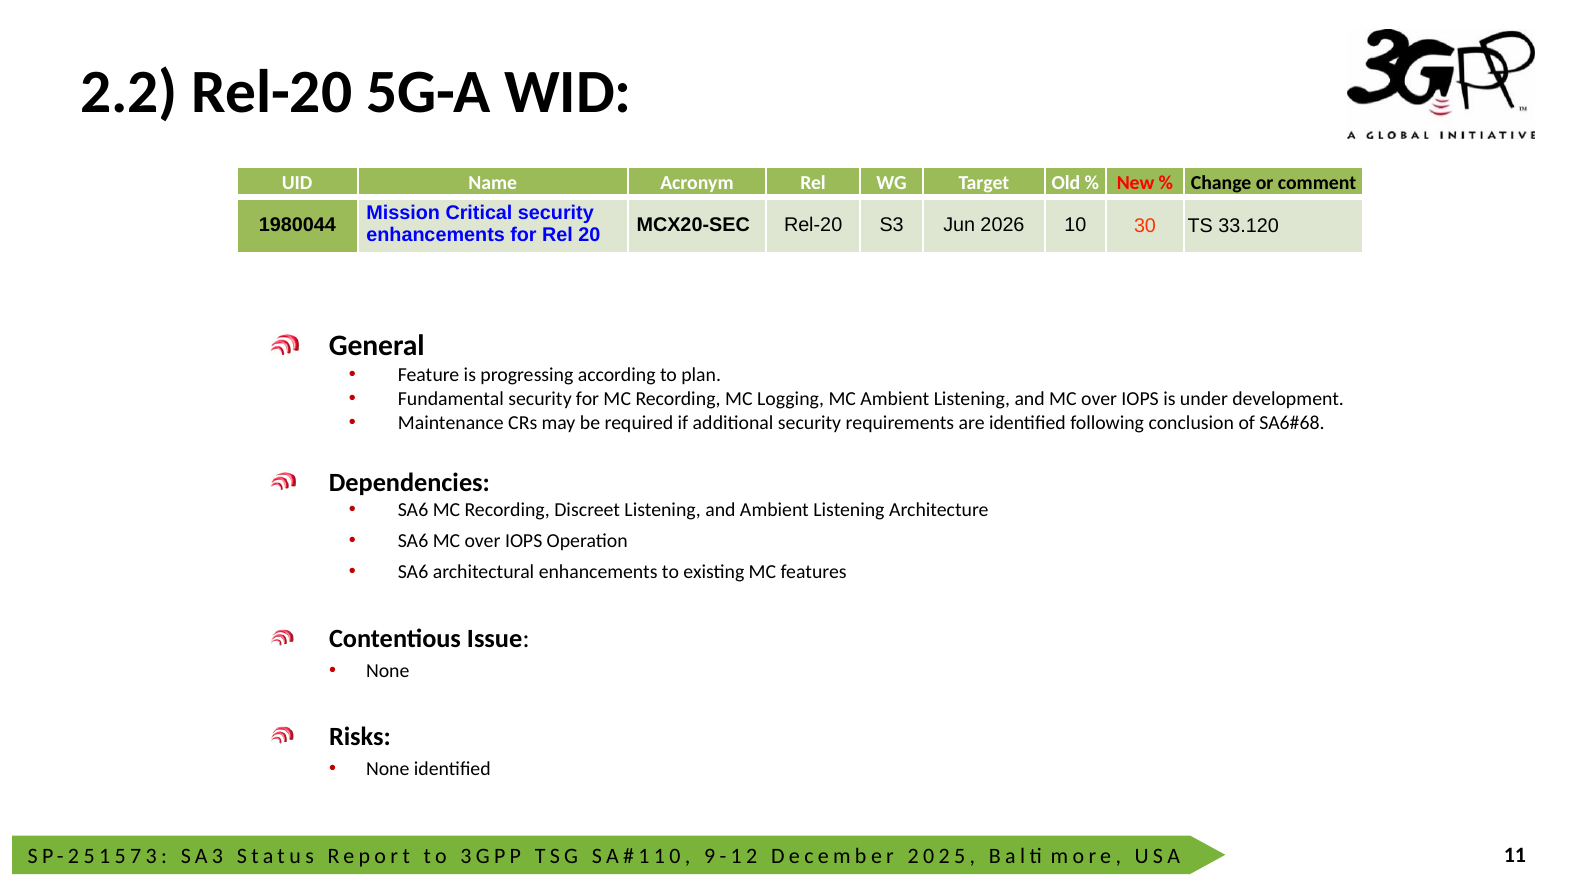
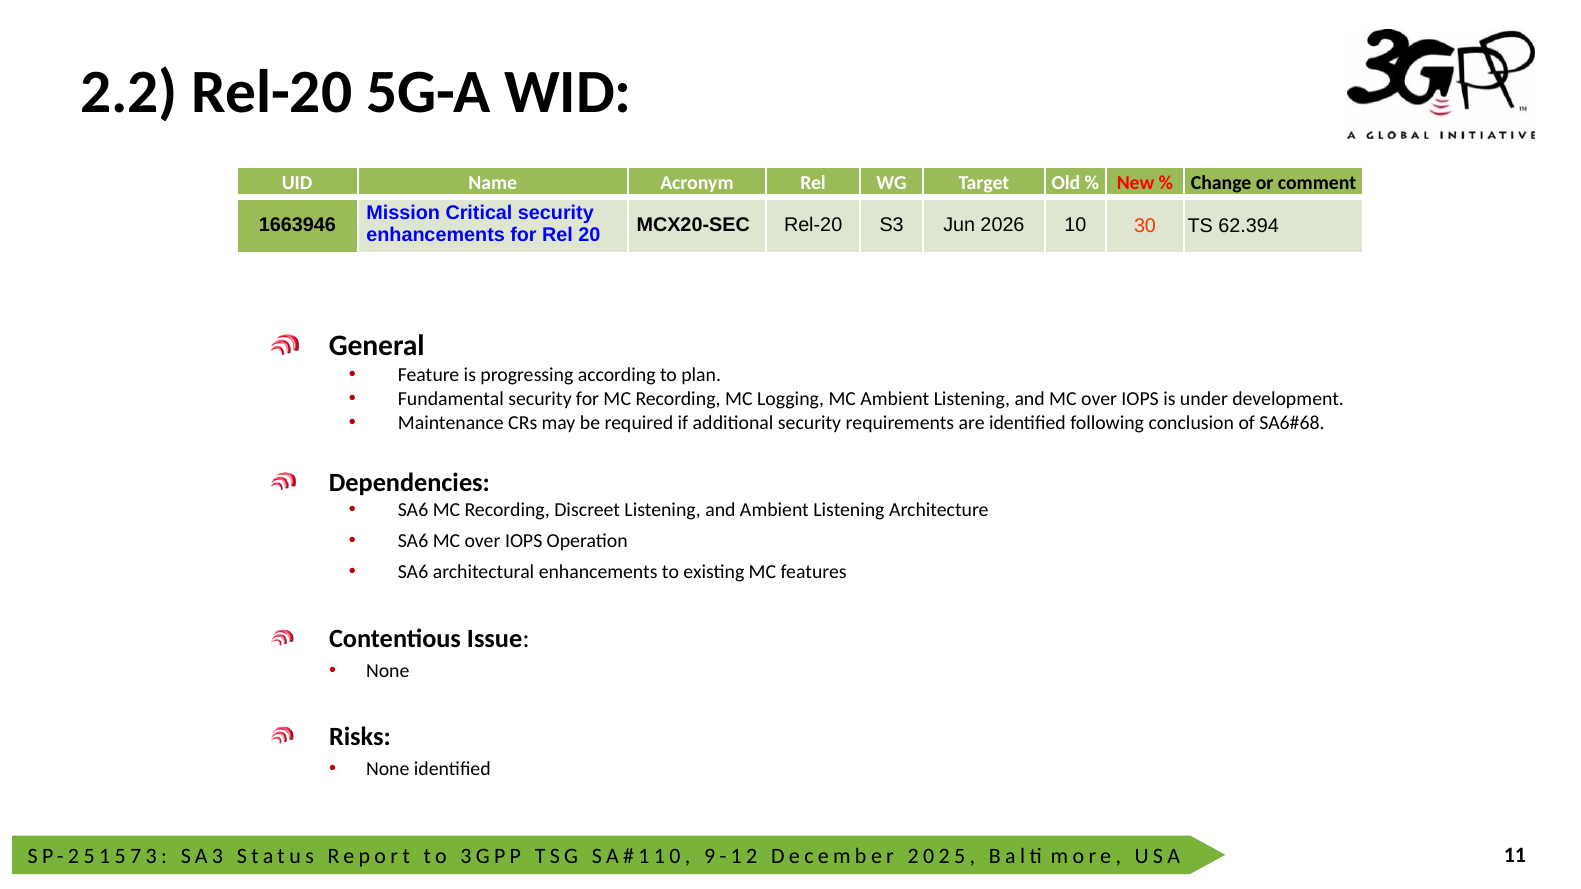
1980044: 1980044 -> 1663946
33.120: 33.120 -> 62.394
